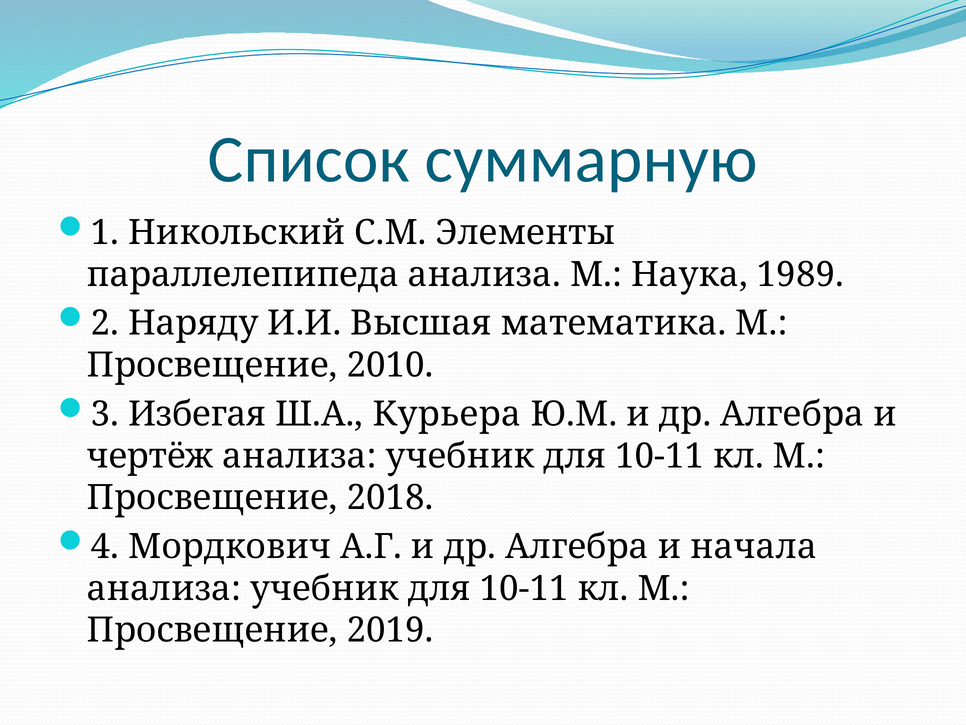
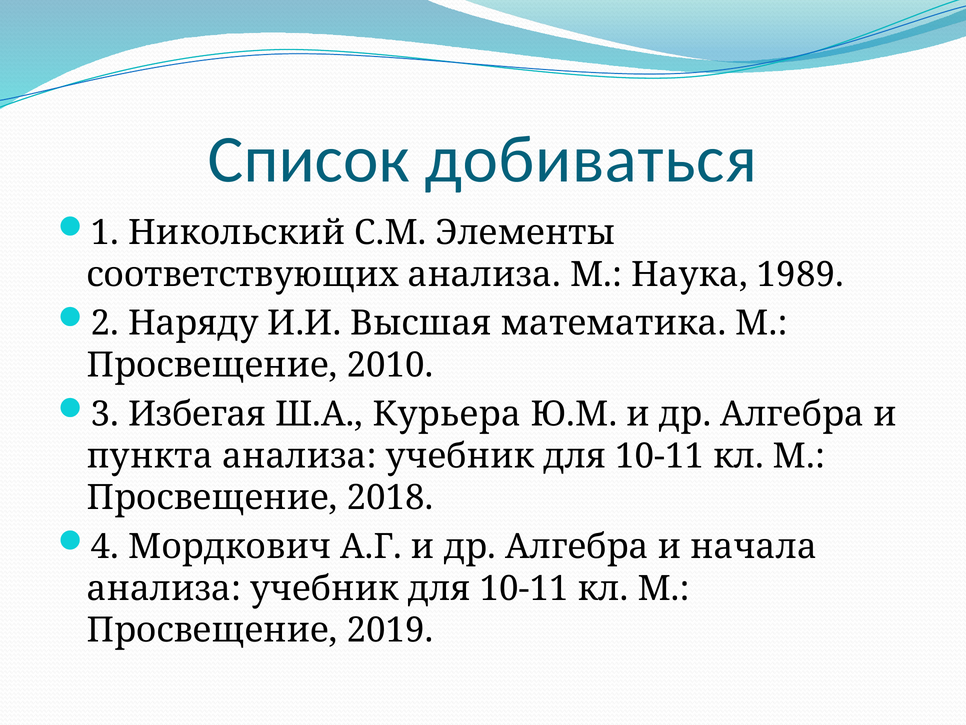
суммарную: суммарную -> добиваться
параллелепипеда: параллелепипеда -> соответствующих
чертёж: чертёж -> пункта
